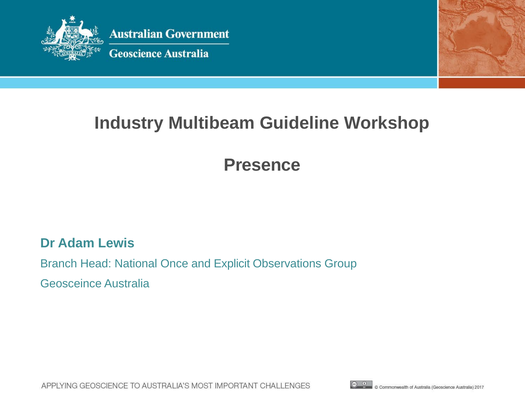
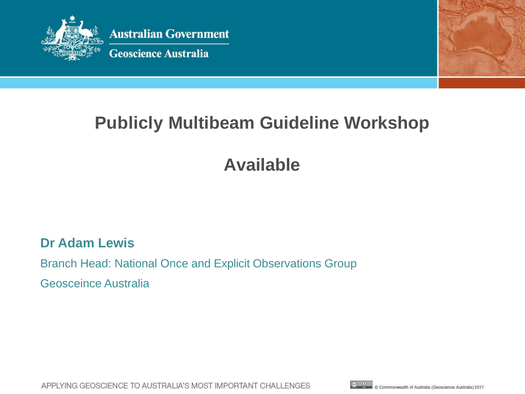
Industry: Industry -> Publicly
Presence: Presence -> Available
